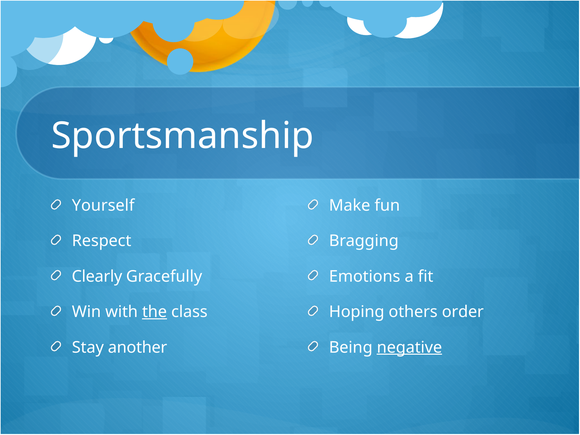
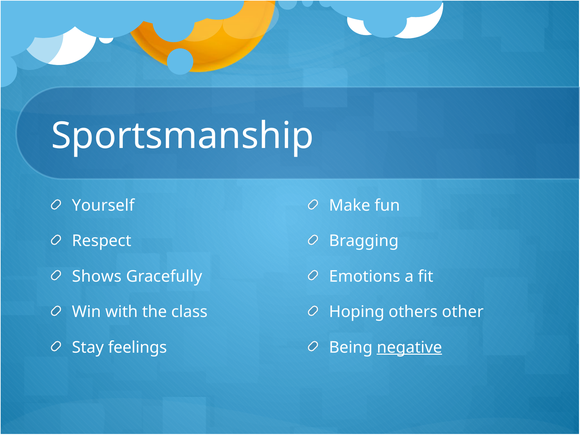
Clearly: Clearly -> Shows
the underline: present -> none
order: order -> other
another: another -> feelings
